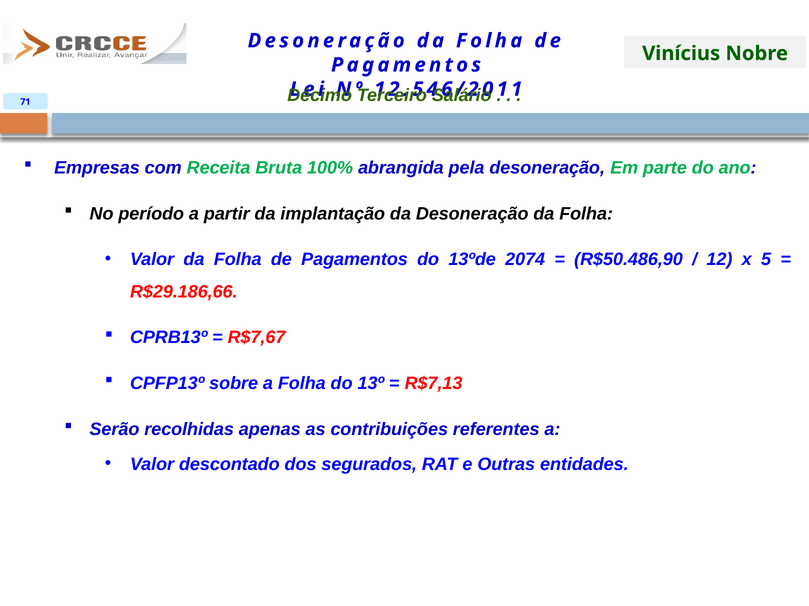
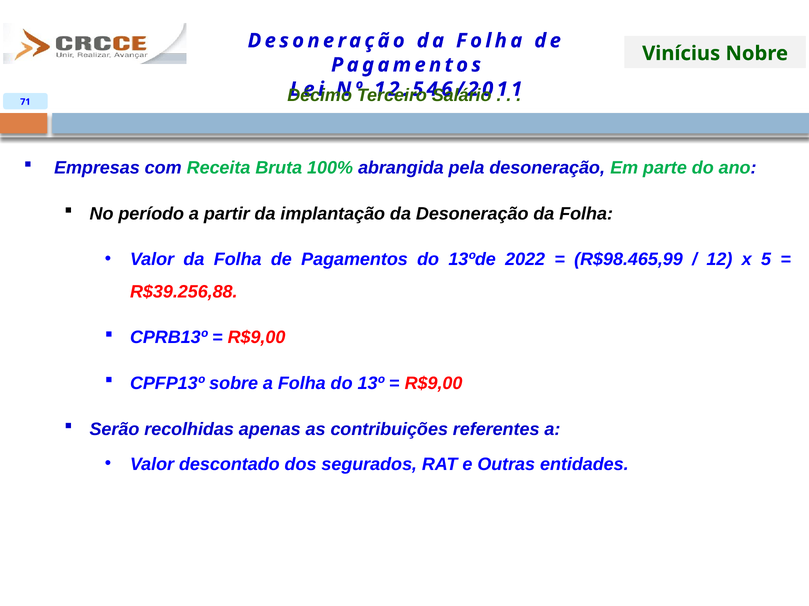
2074: 2074 -> 2022
R$50.486,90: R$50.486,90 -> R$98.465,99
R$29.186,66: R$29.186,66 -> R$39.256,88
R$7,67 at (257, 338): R$7,67 -> R$9,00
R$7,13 at (434, 384): R$7,13 -> R$9,00
